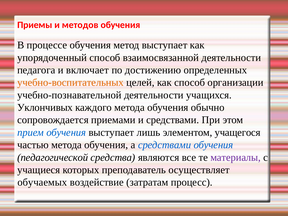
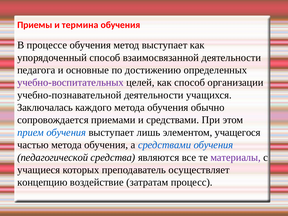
методов: методов -> термина
включает: включает -> основные
учебно-воспитательных colour: orange -> purple
Уклончивых: Уклончивых -> Заключалась
обучаемых: обучаемых -> концепцию
